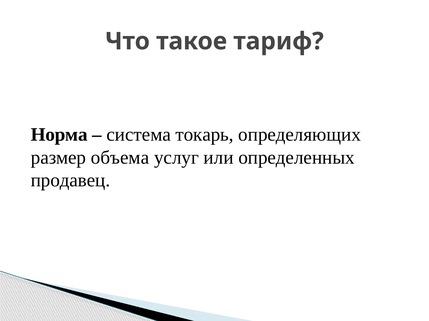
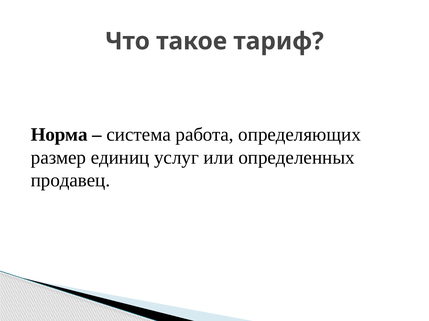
токарь: токарь -> работа
объема: объема -> единиц
